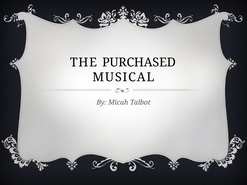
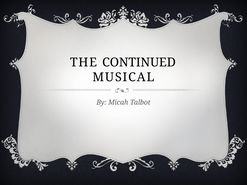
PURCHASED: PURCHASED -> CONTINUED
